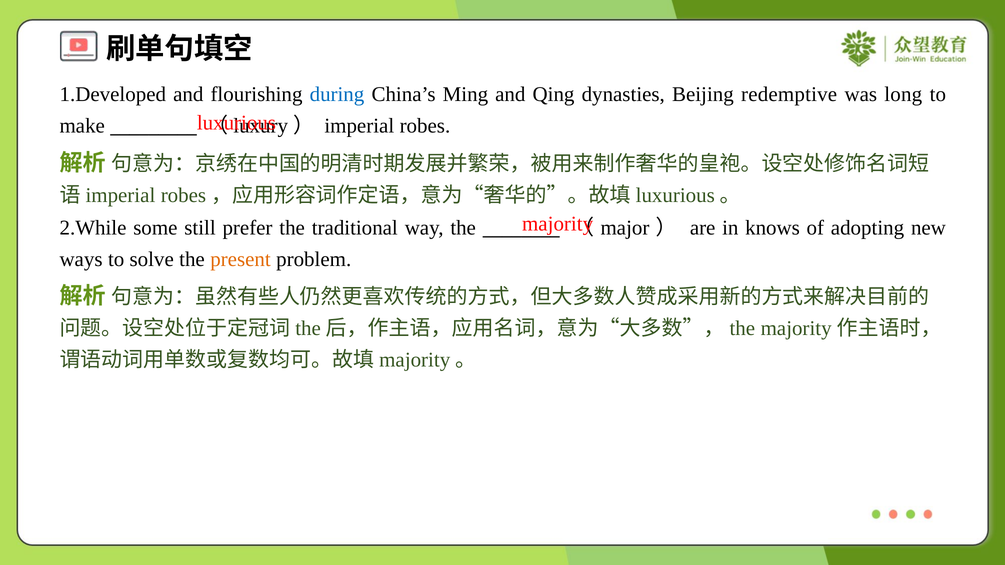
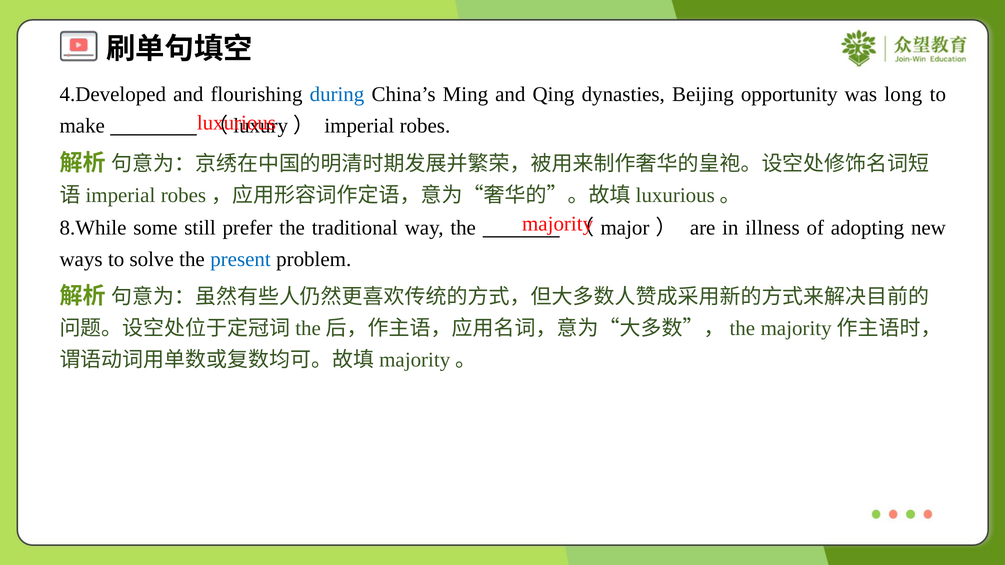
1.Developed: 1.Developed -> 4.Developed
redemptive: redemptive -> opportunity
2.While: 2.While -> 8.While
knows: knows -> illness
present colour: orange -> blue
